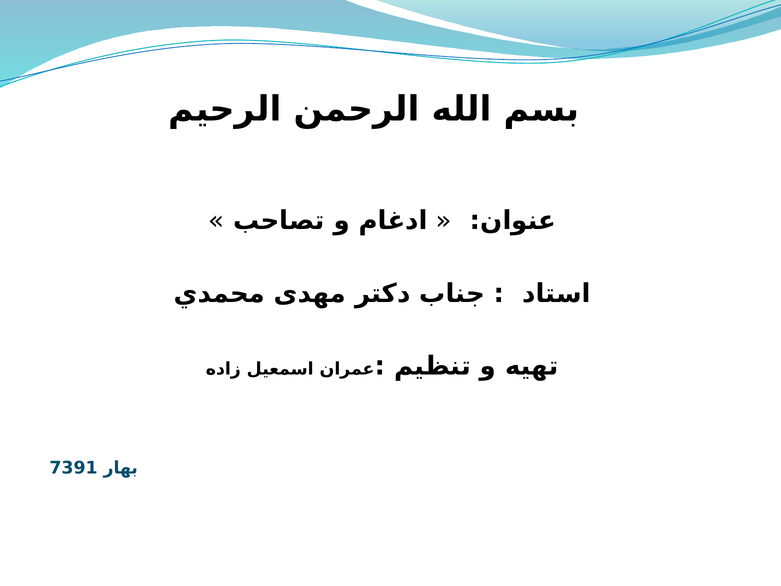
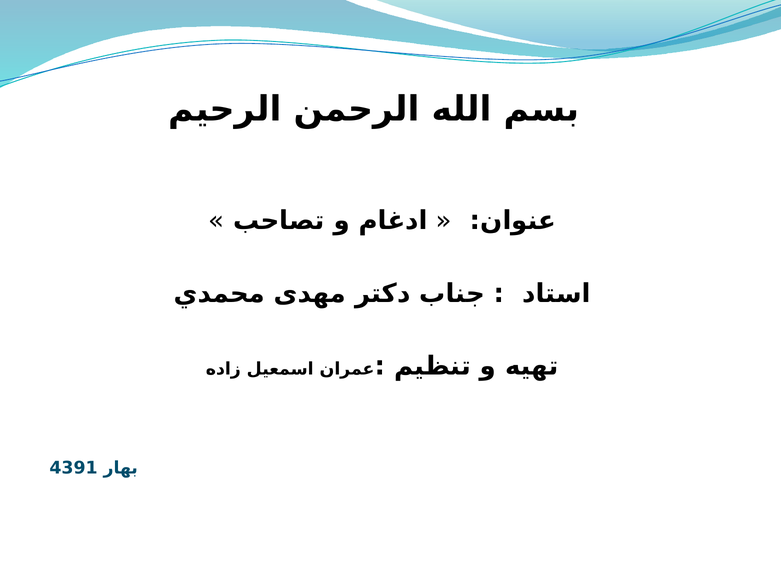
7391: 7391 -> 4391
